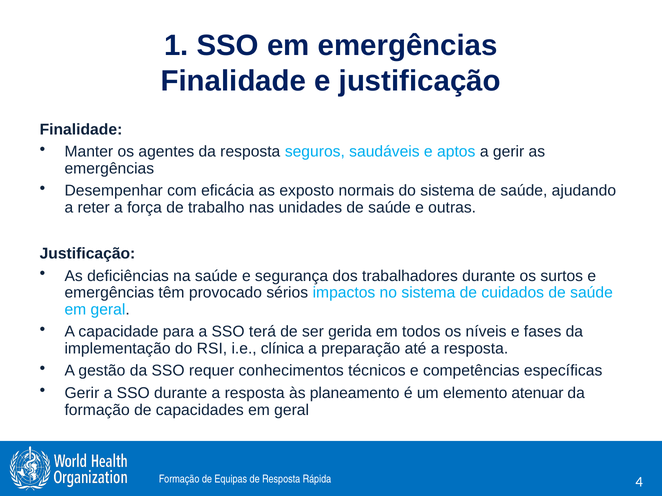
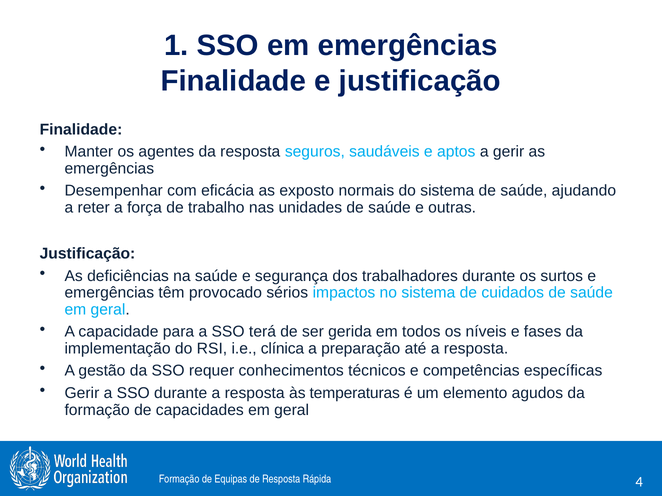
planeamento: planeamento -> temperaturas
atenuar: atenuar -> agudos
